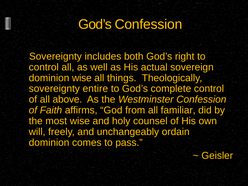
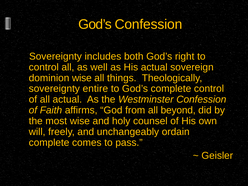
all above: above -> actual
familiar: familiar -> beyond
dominion at (49, 143): dominion -> complete
